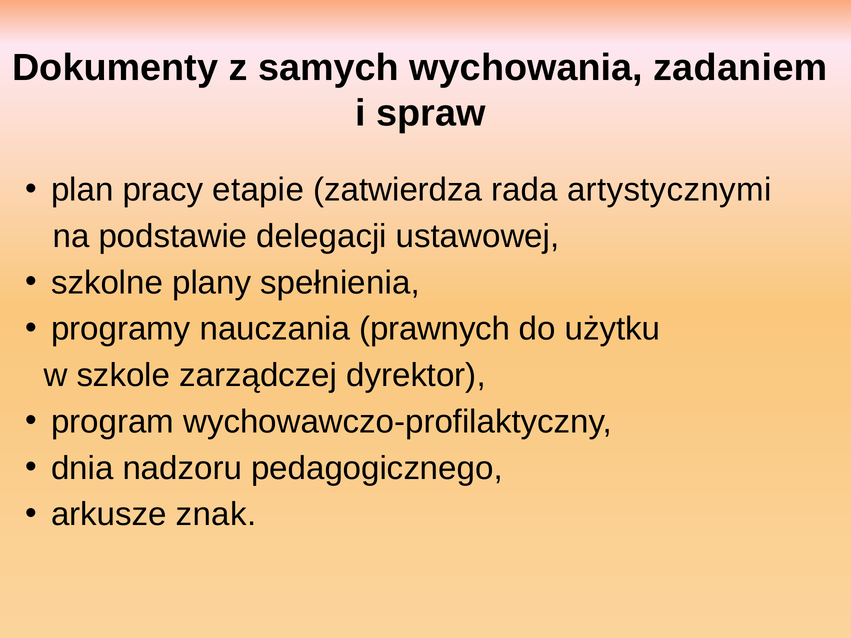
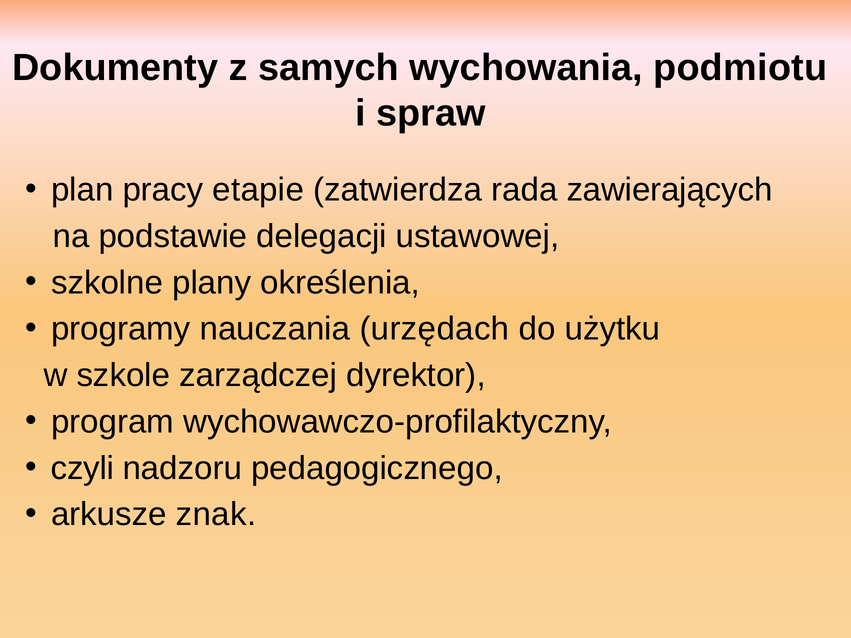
zadaniem: zadaniem -> podmiotu
artystycznymi: artystycznymi -> zawierających
spełnienia: spełnienia -> określenia
prawnych: prawnych -> urzędach
dnia: dnia -> czyli
